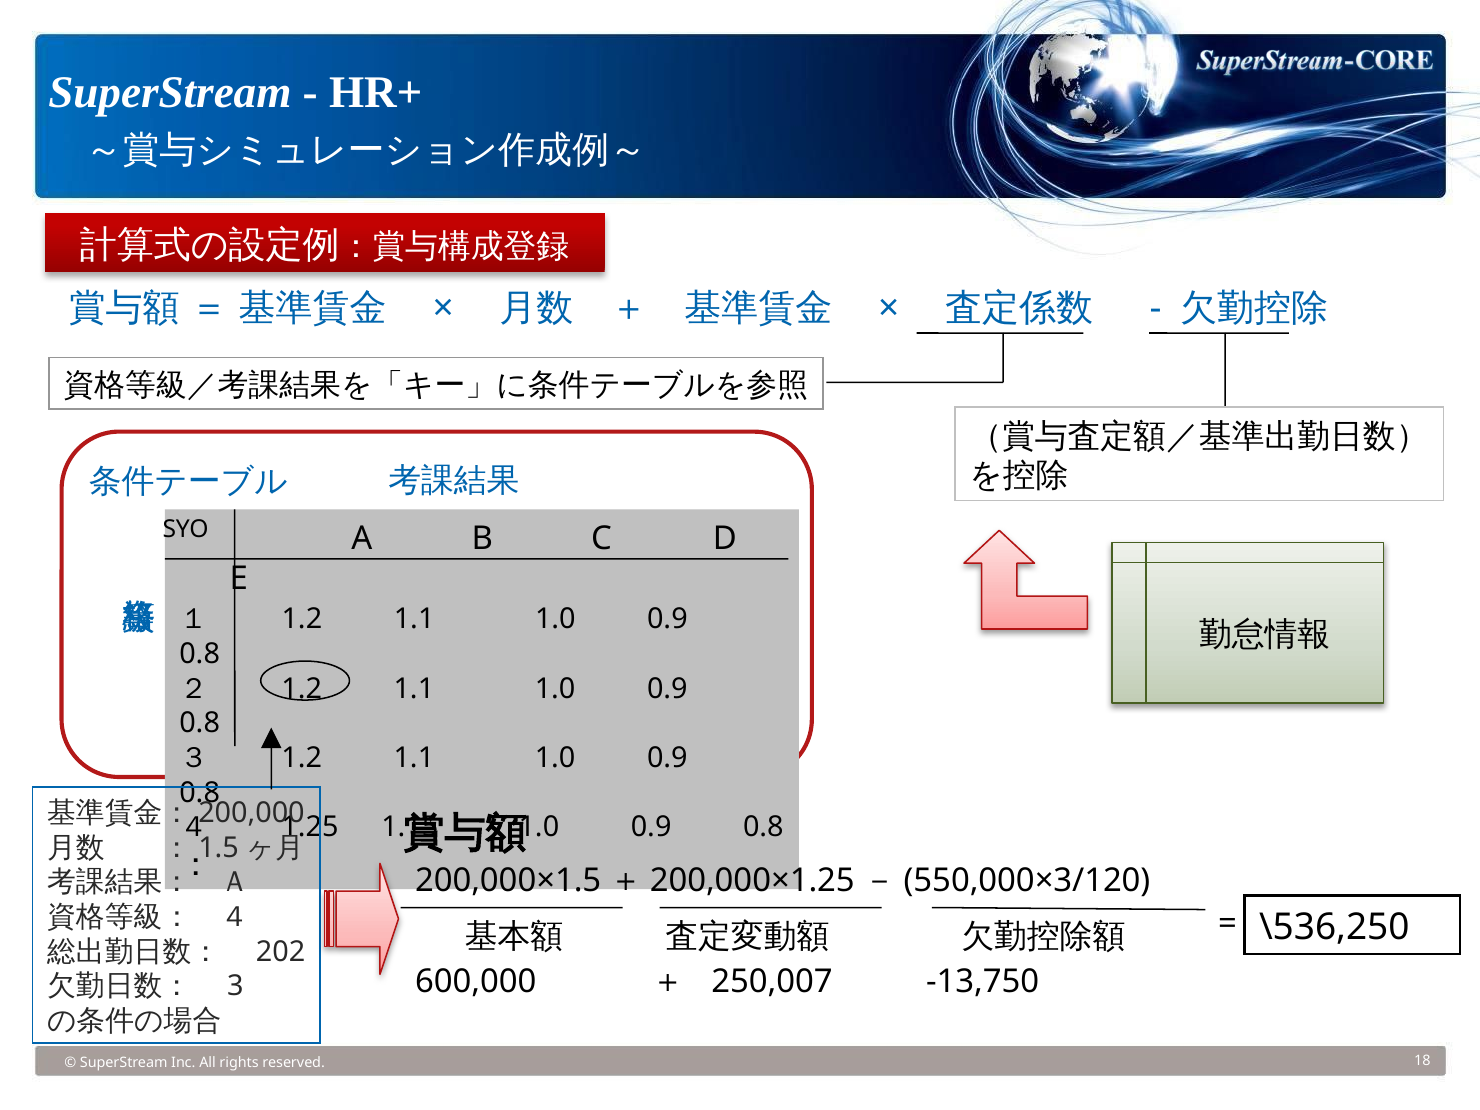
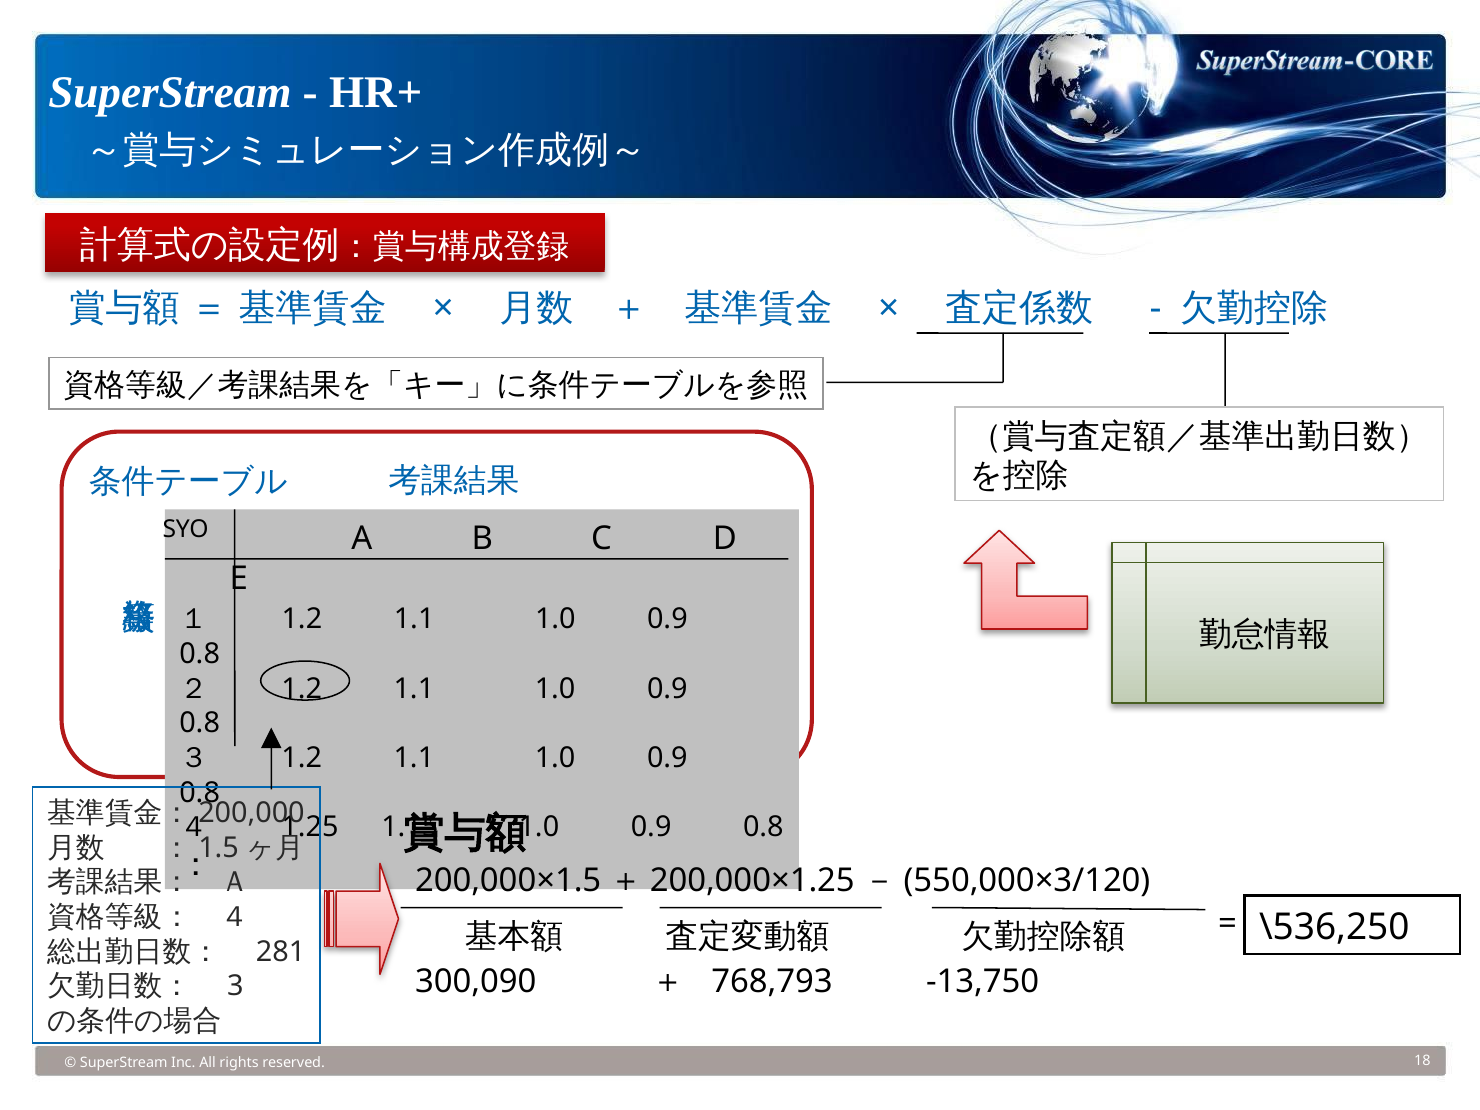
202: 202 -> 281
600,000: 600,000 -> 300,090
250,007: 250,007 -> 768,793
